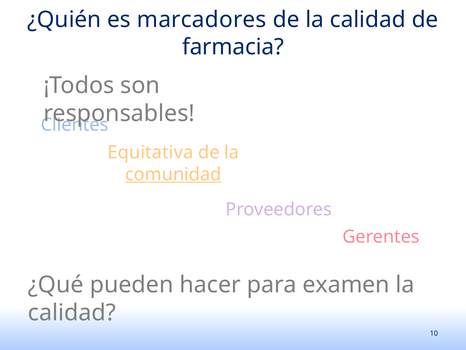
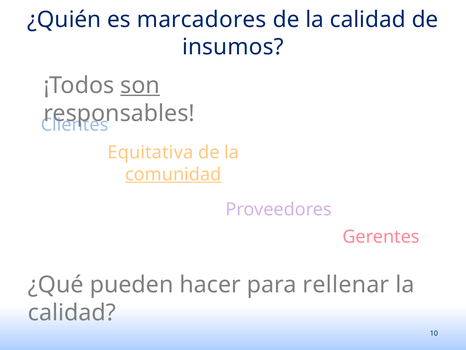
farmacia: farmacia -> insumos
son underline: none -> present
examen: examen -> rellenar
